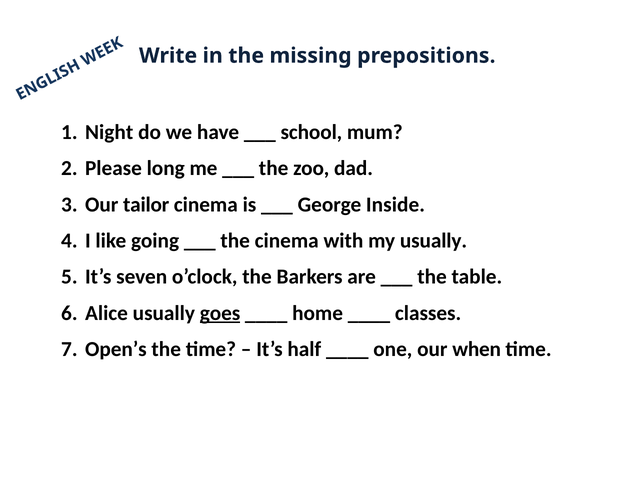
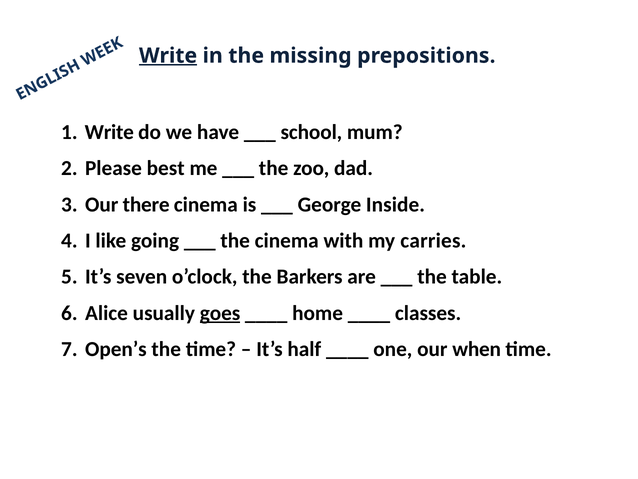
Write at (168, 56) underline: none -> present
Night at (109, 132): Night -> Write
long: long -> best
tailor: tailor -> there
my usually: usually -> carries
